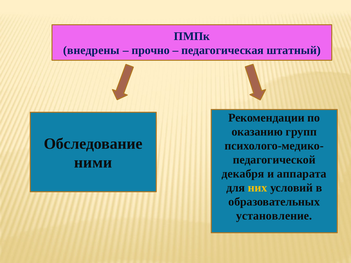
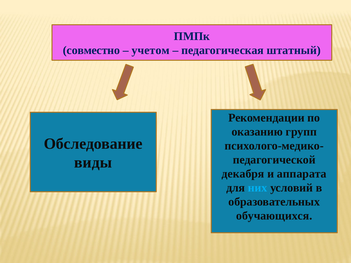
внедрены: внедрены -> совместно
прочно: прочно -> учетом
ними: ними -> виды
них colour: yellow -> light blue
установление: установление -> обучающихся
